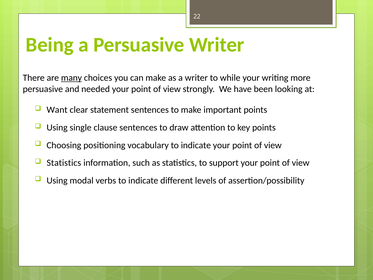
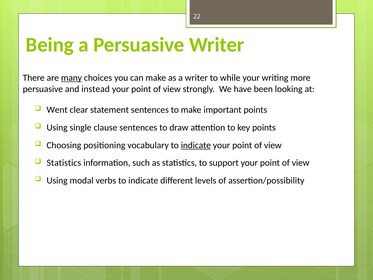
needed: needed -> instead
Want: Want -> Went
indicate at (196, 145) underline: none -> present
